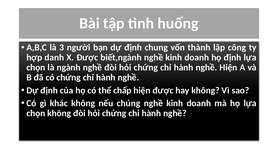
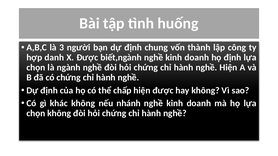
chúng: chúng -> nhánh
